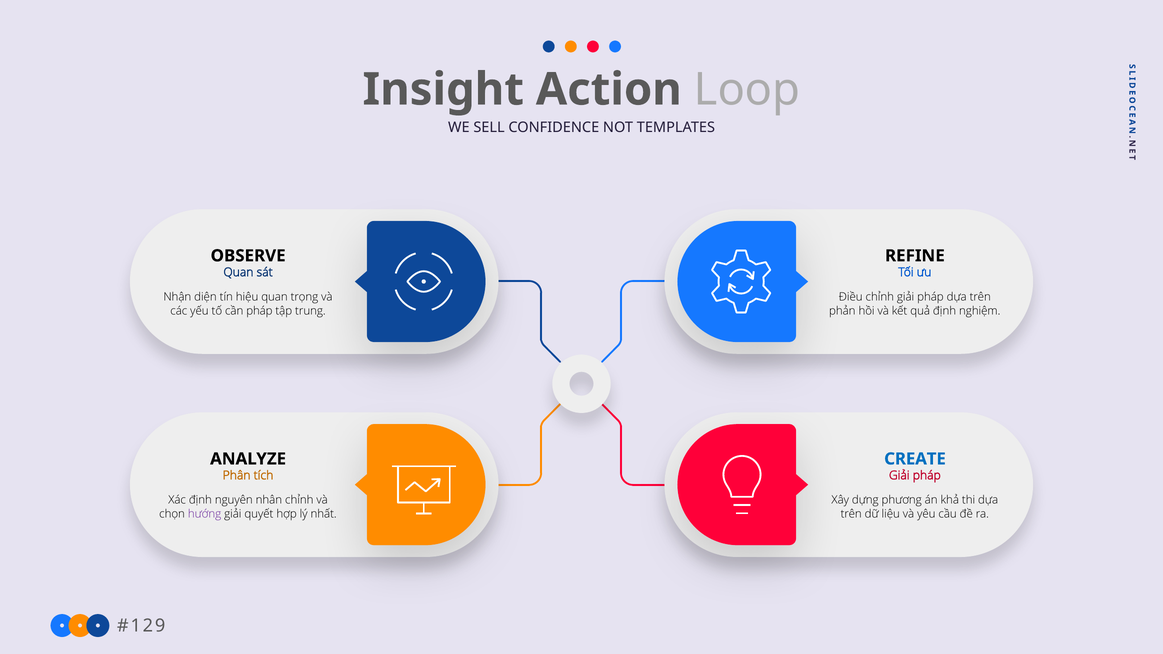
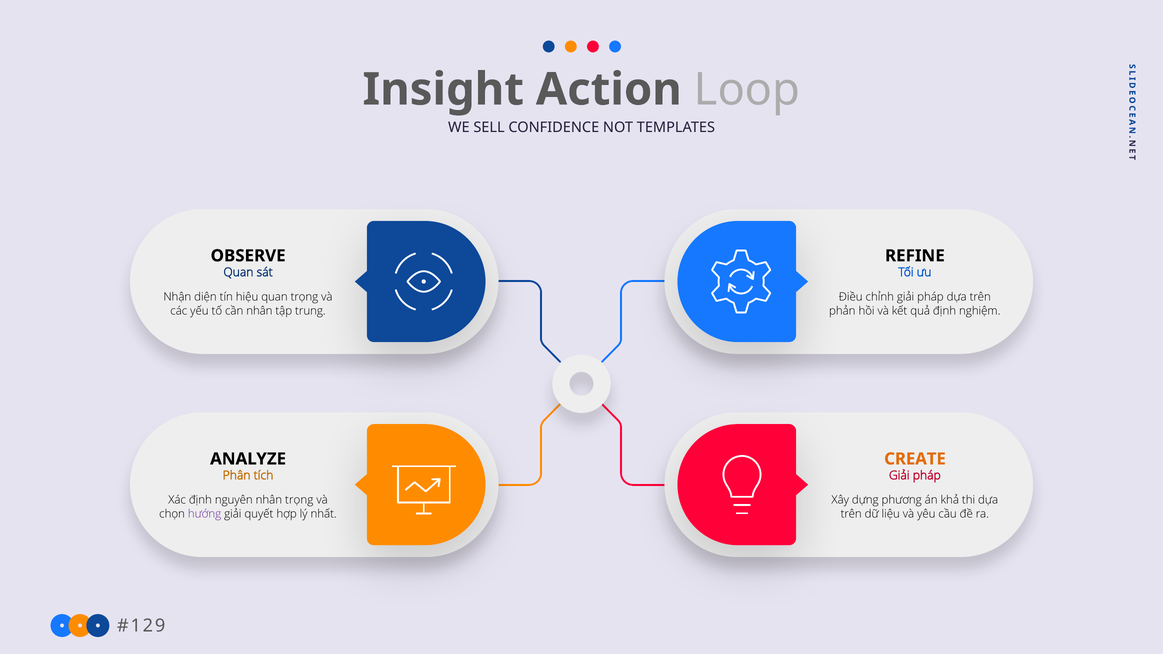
cần pháp: pháp -> nhân
CREATE colour: blue -> orange
nhân chỉnh: chỉnh -> trọng
